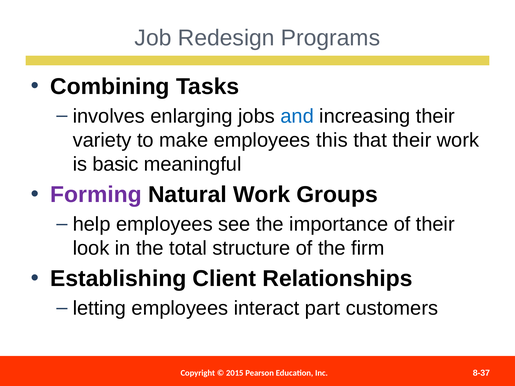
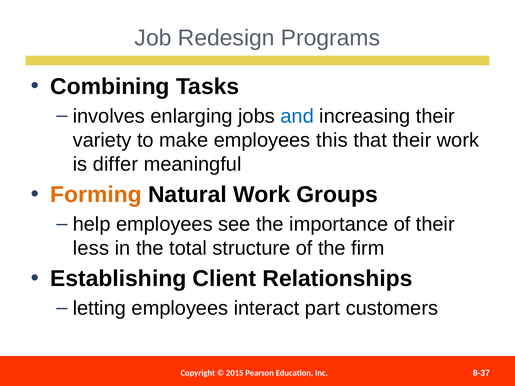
basic: basic -> differ
Forming colour: purple -> orange
look: look -> less
